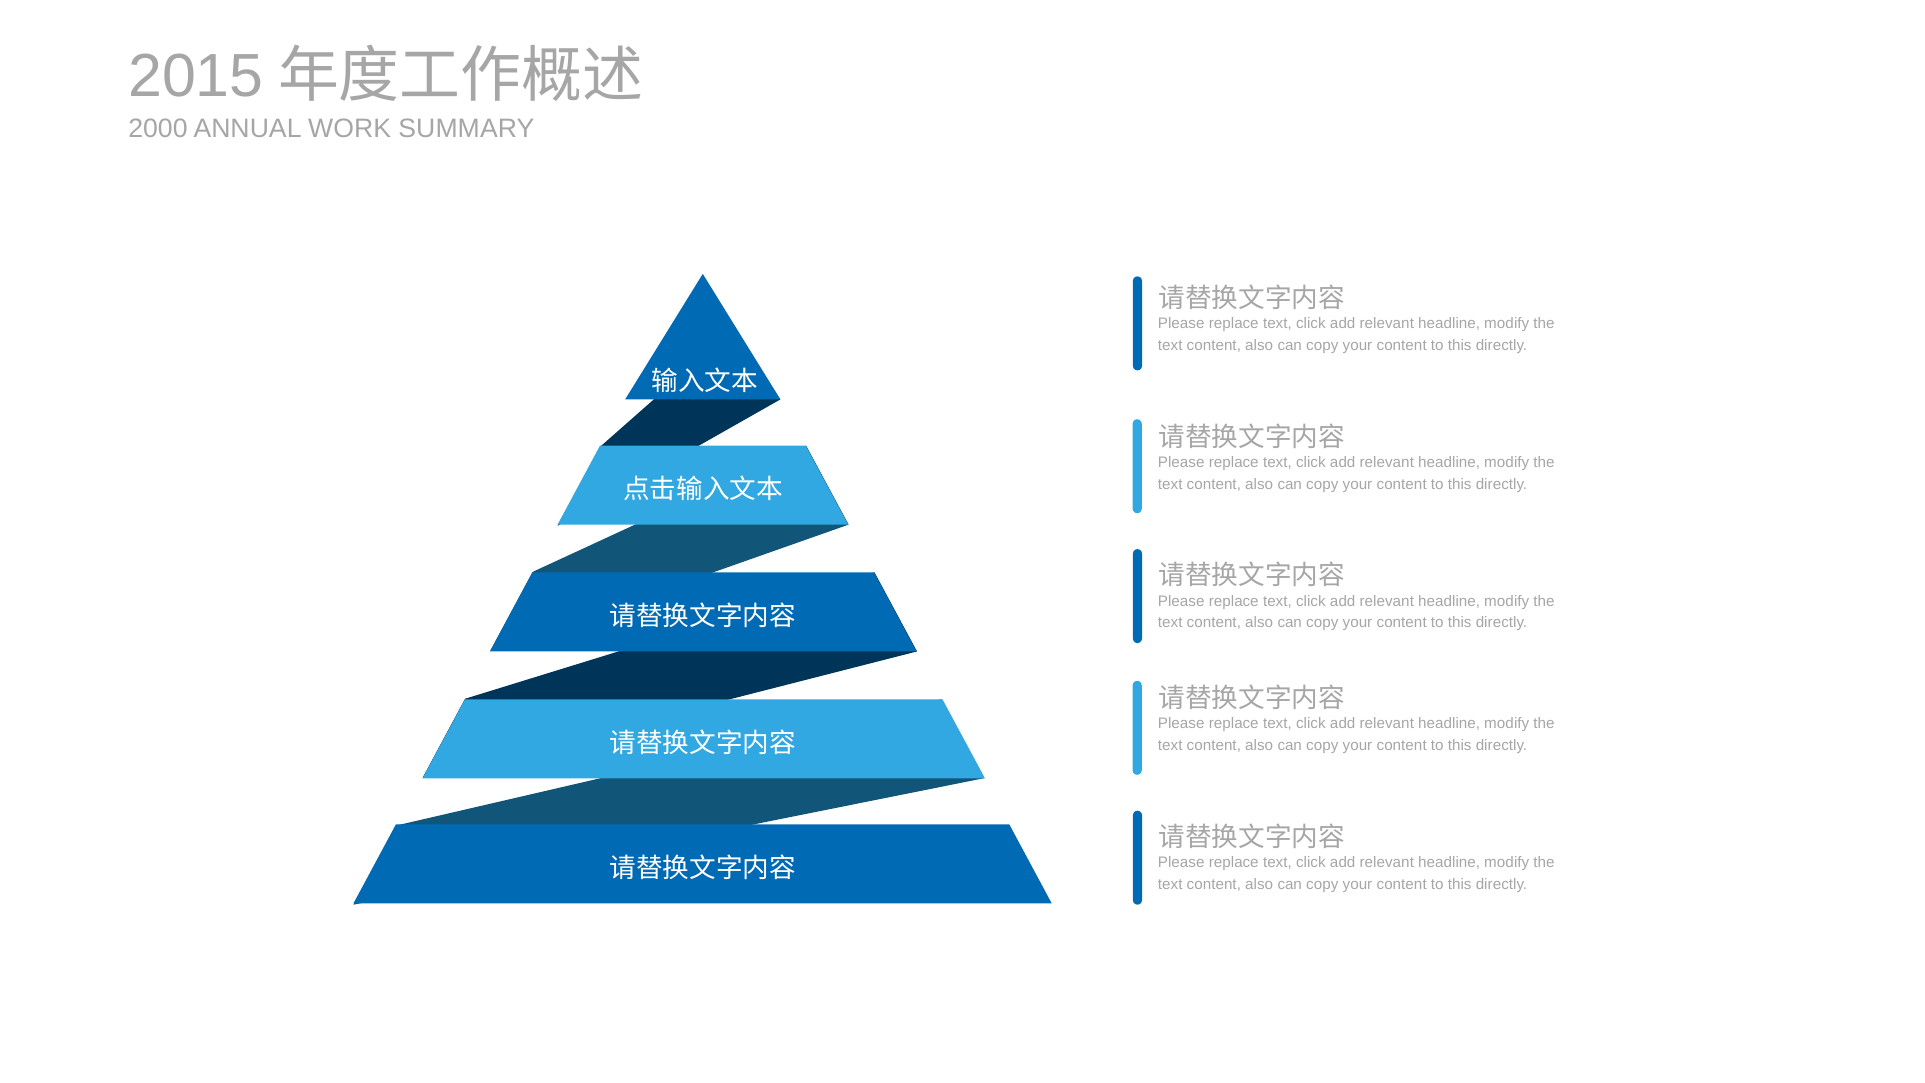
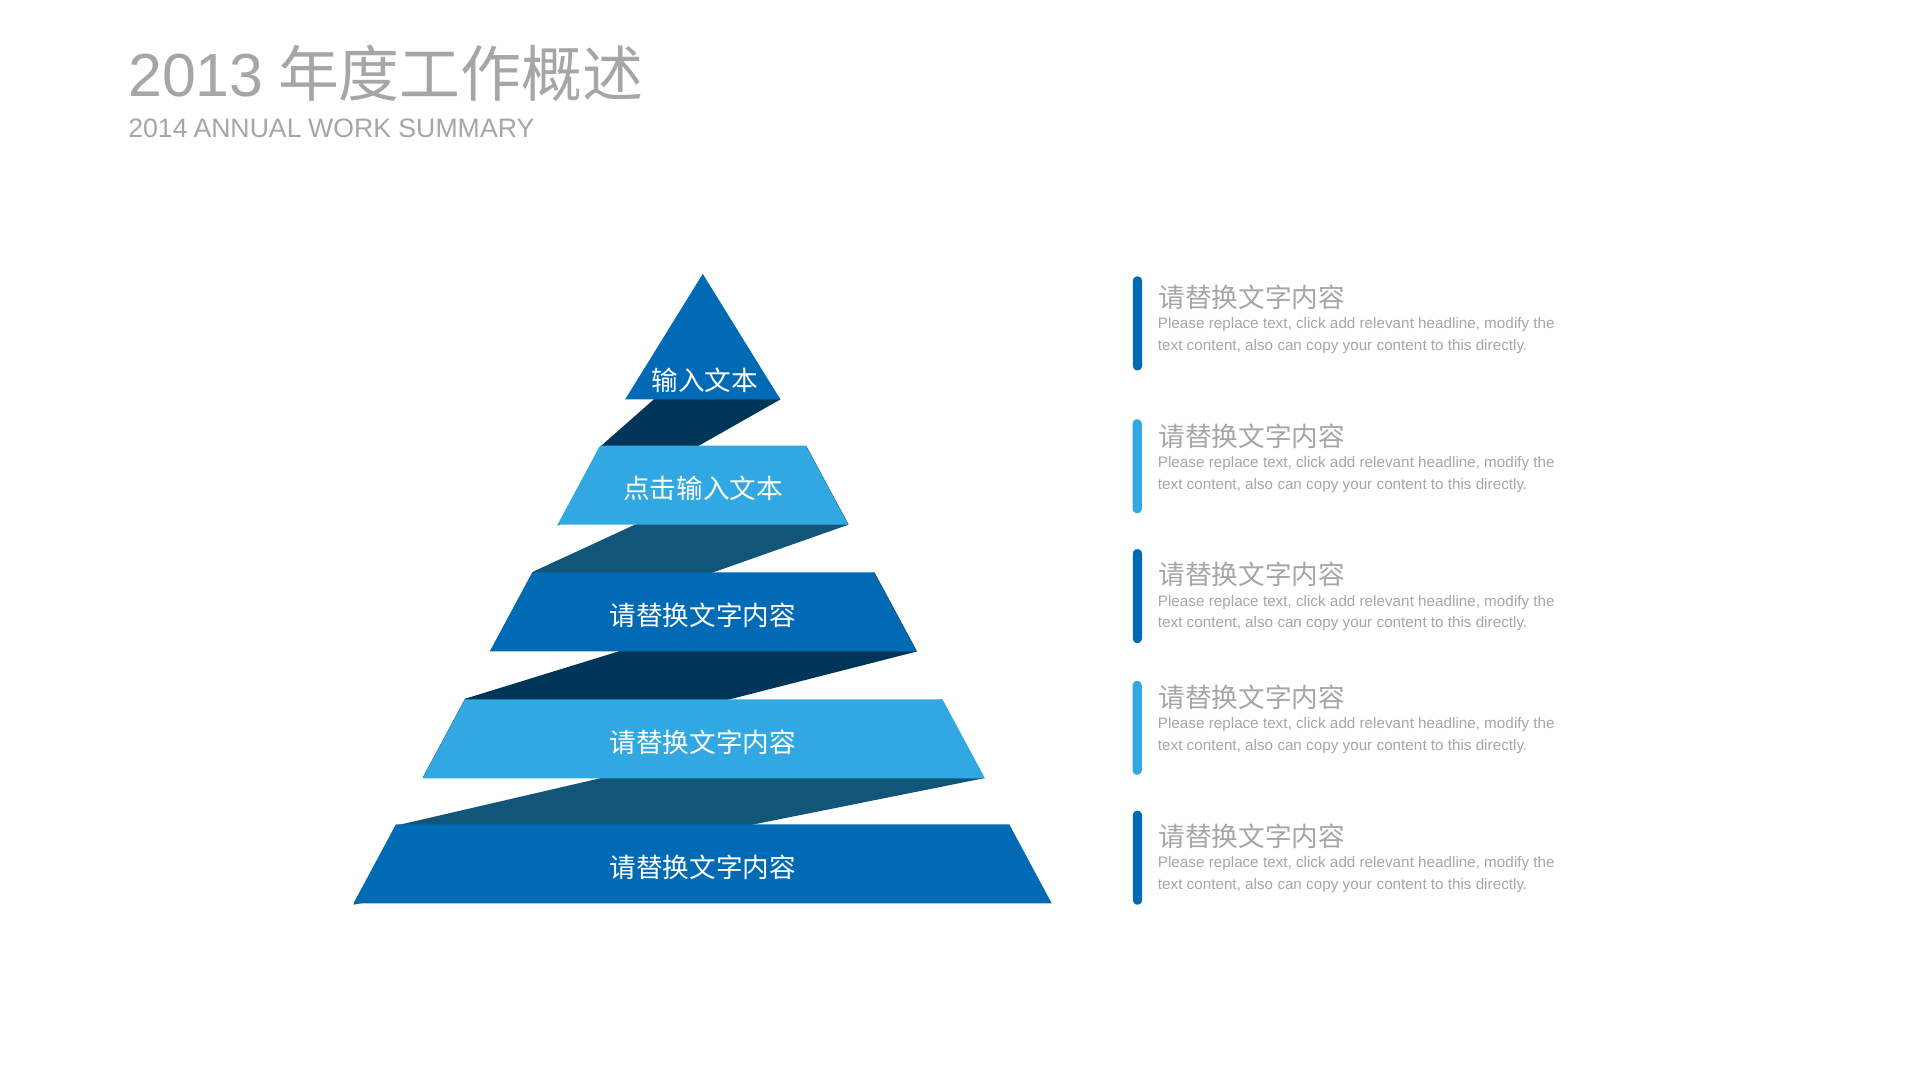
2015: 2015 -> 2013
2000: 2000 -> 2014
